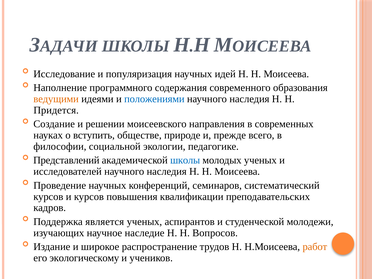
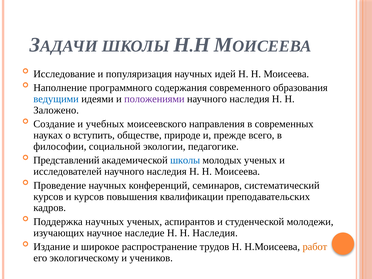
ведущими colour: orange -> blue
положениями colour: blue -> purple
Придется: Придется -> Заложено
решении: решении -> учебных
Поддержка является: является -> научных
Н Вопросов: Вопросов -> Наследия
